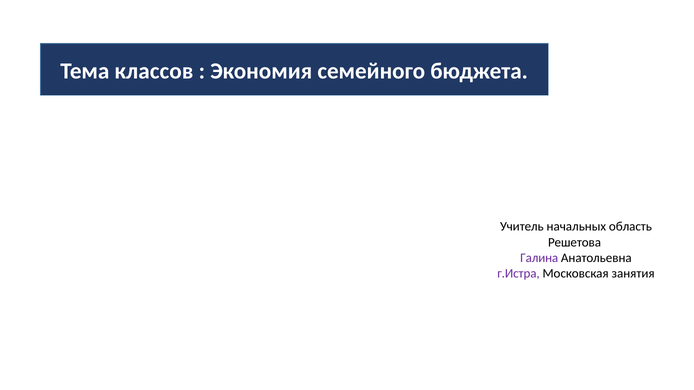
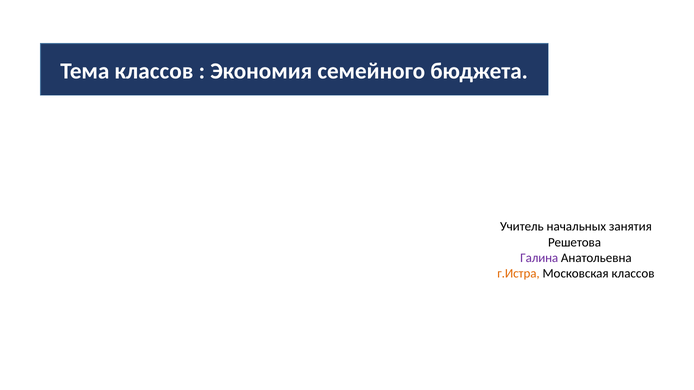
область: область -> занятия
г.Истра colour: purple -> orange
Московская занятия: занятия -> классов
